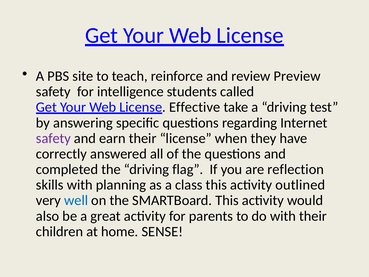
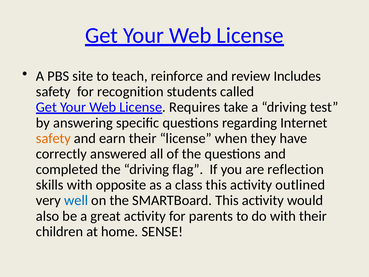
Preview: Preview -> Includes
intelligence: intelligence -> recognition
Effective: Effective -> Requires
safety at (53, 138) colour: purple -> orange
planning: planning -> opposite
